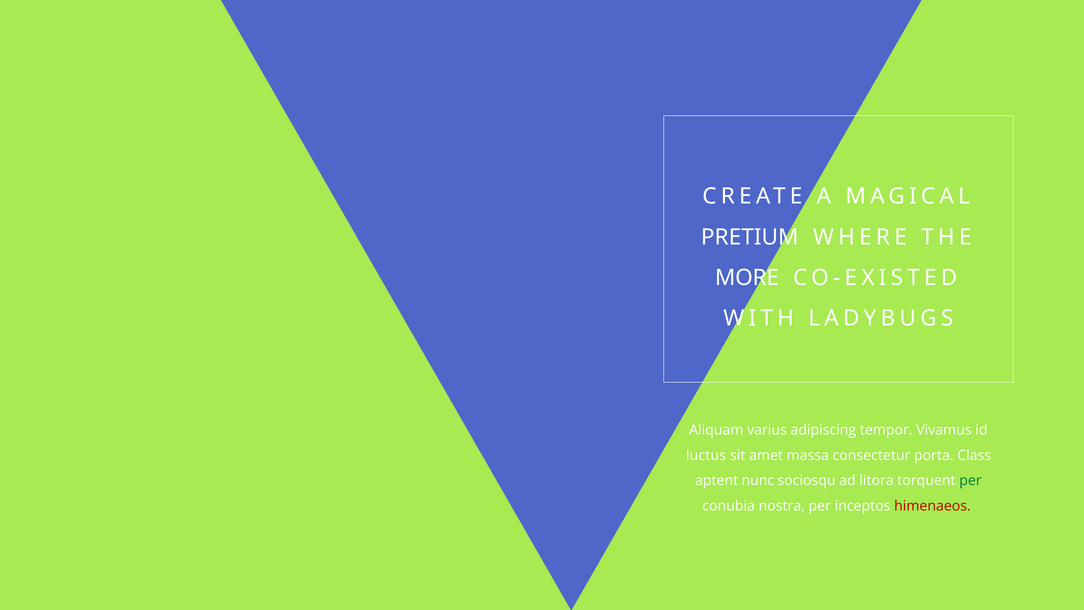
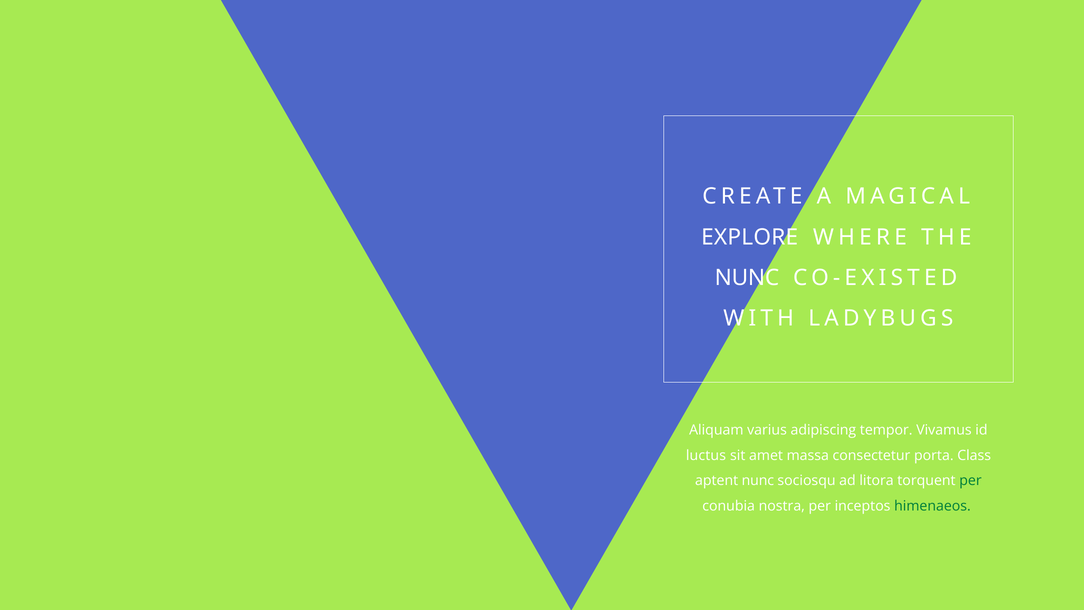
PRETIUM: PRETIUM -> EXPLORE
MORE at (747, 278): MORE -> NUNC
himenaeos colour: red -> green
